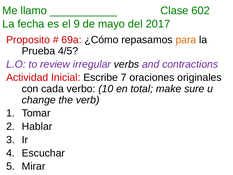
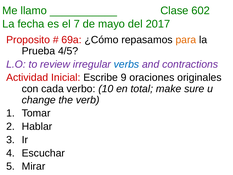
9: 9 -> 7
verbs colour: black -> blue
7: 7 -> 9
